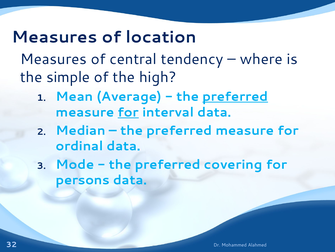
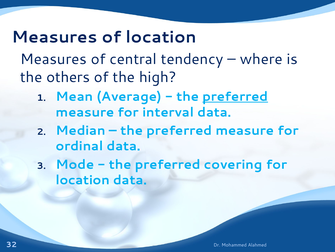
simple: simple -> others
for at (128, 112) underline: present -> none
persons at (83, 180): persons -> location
